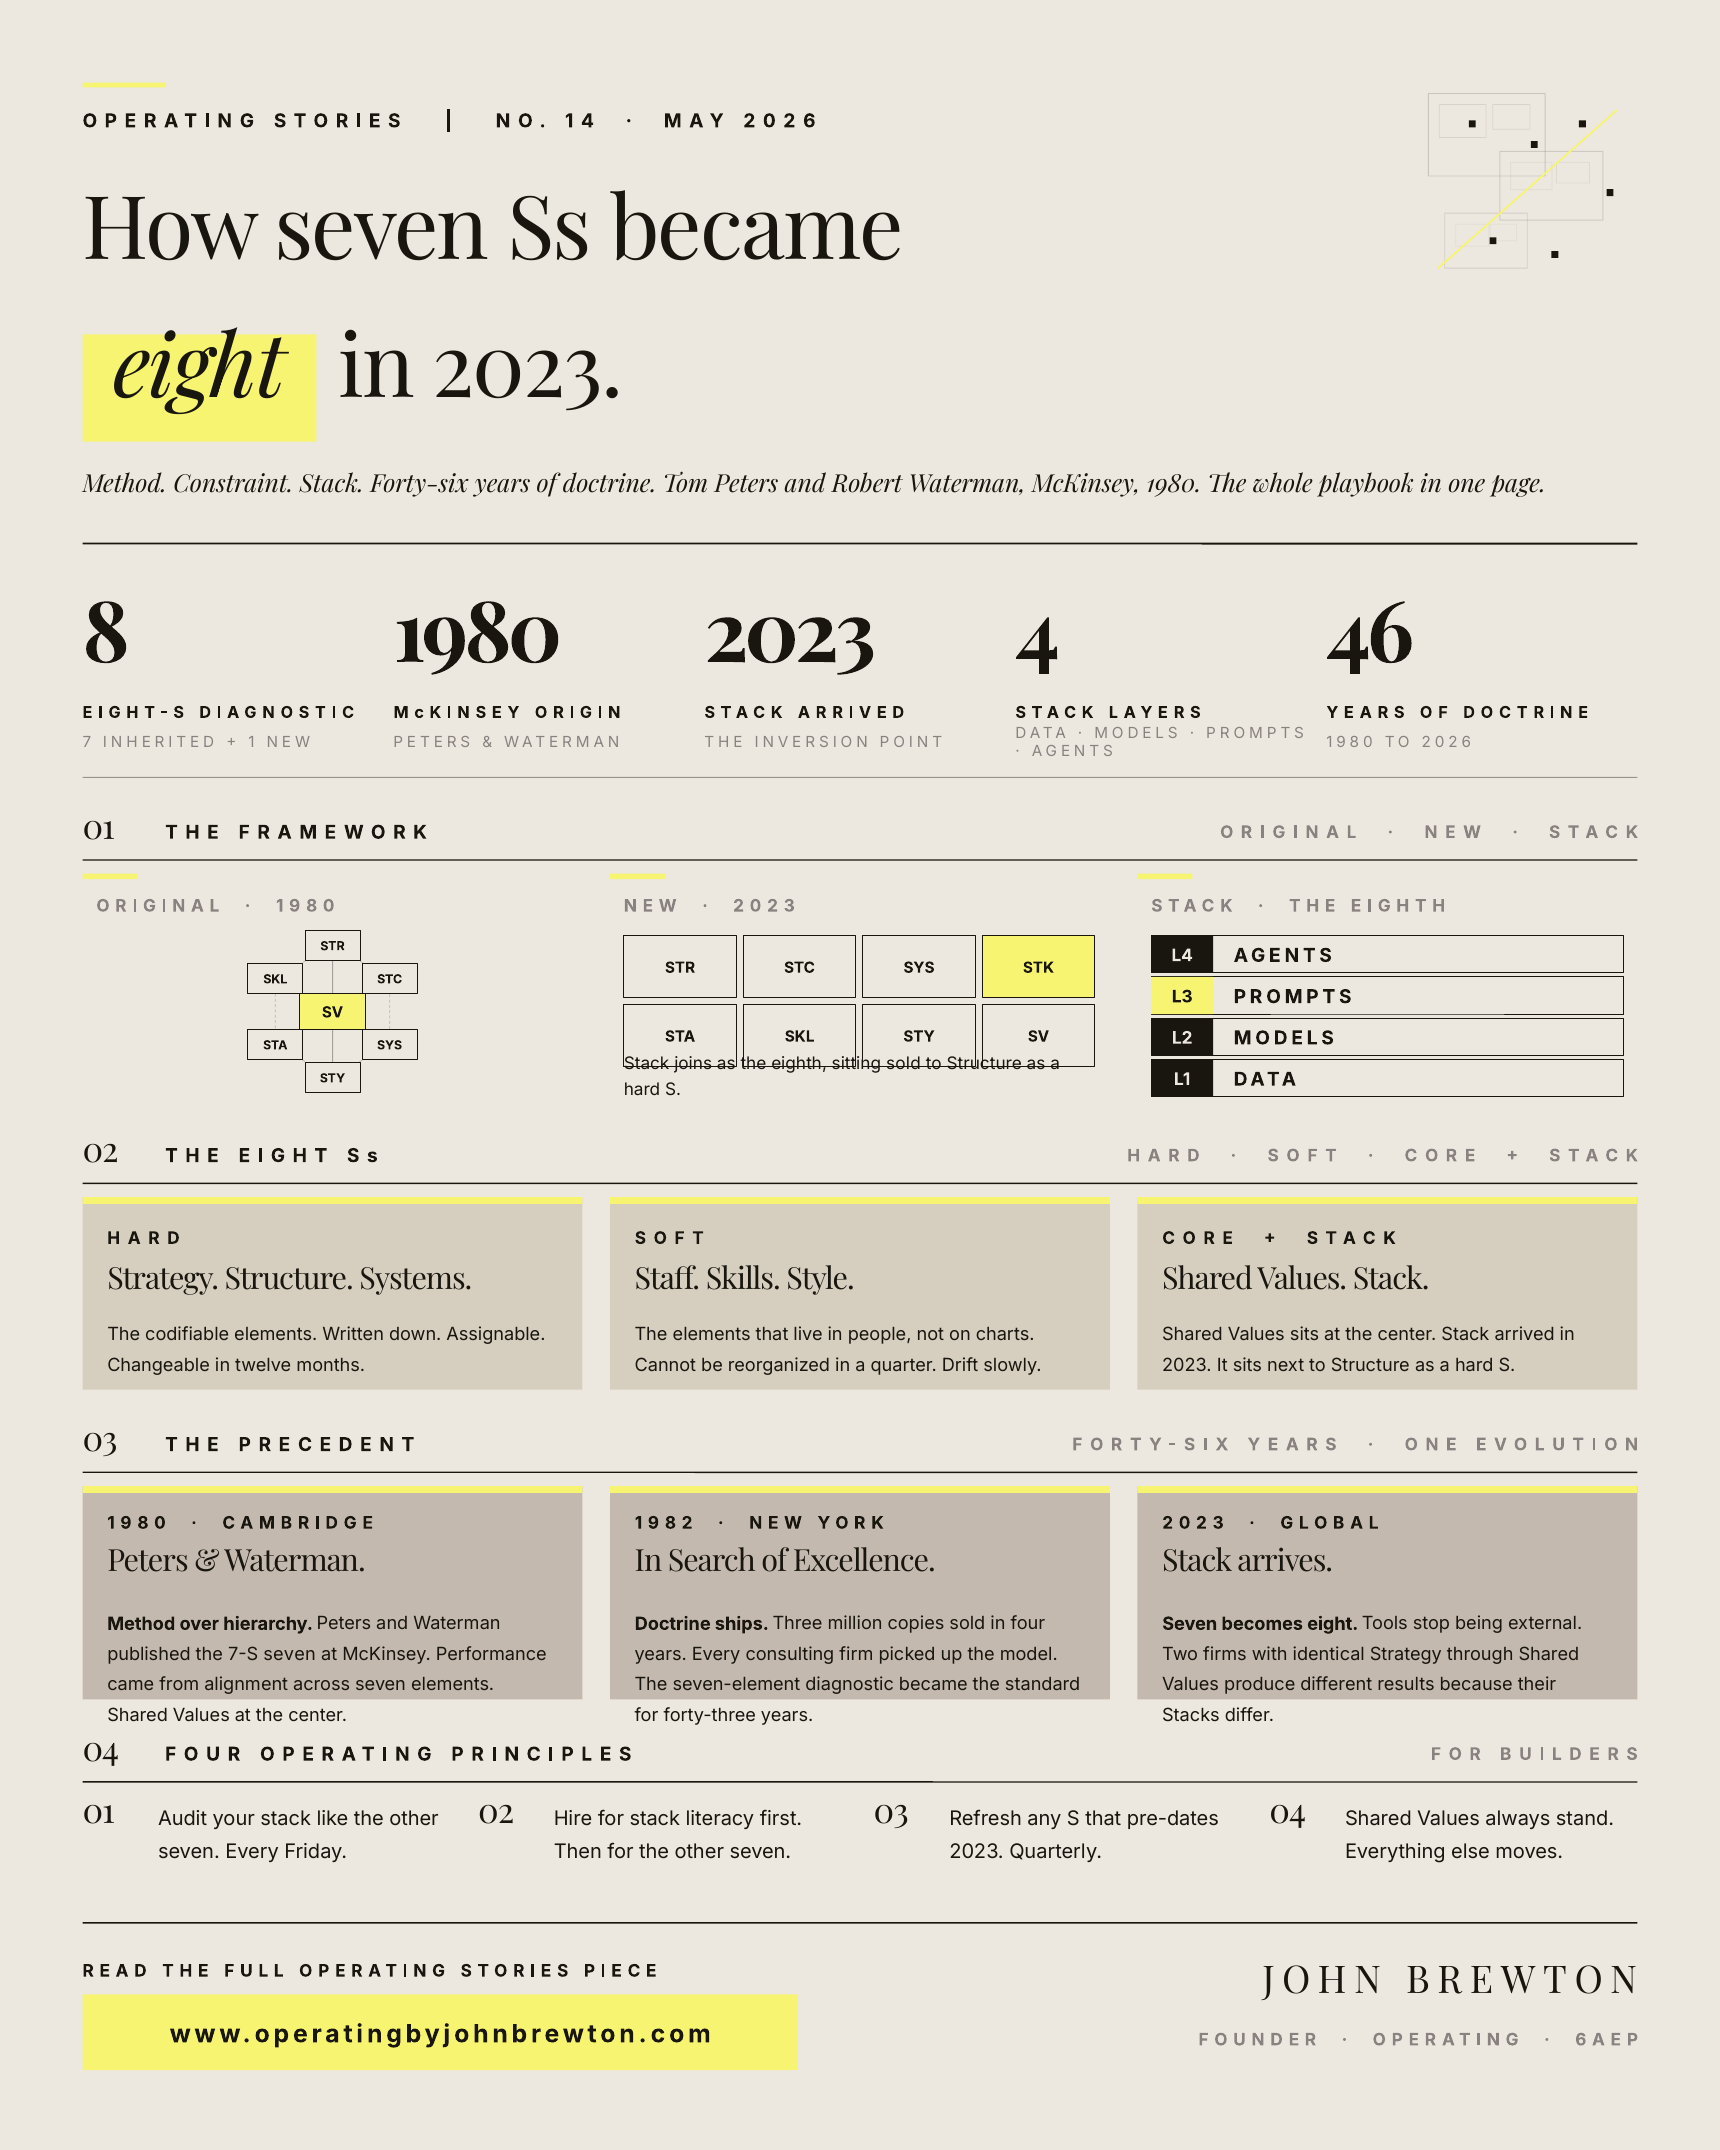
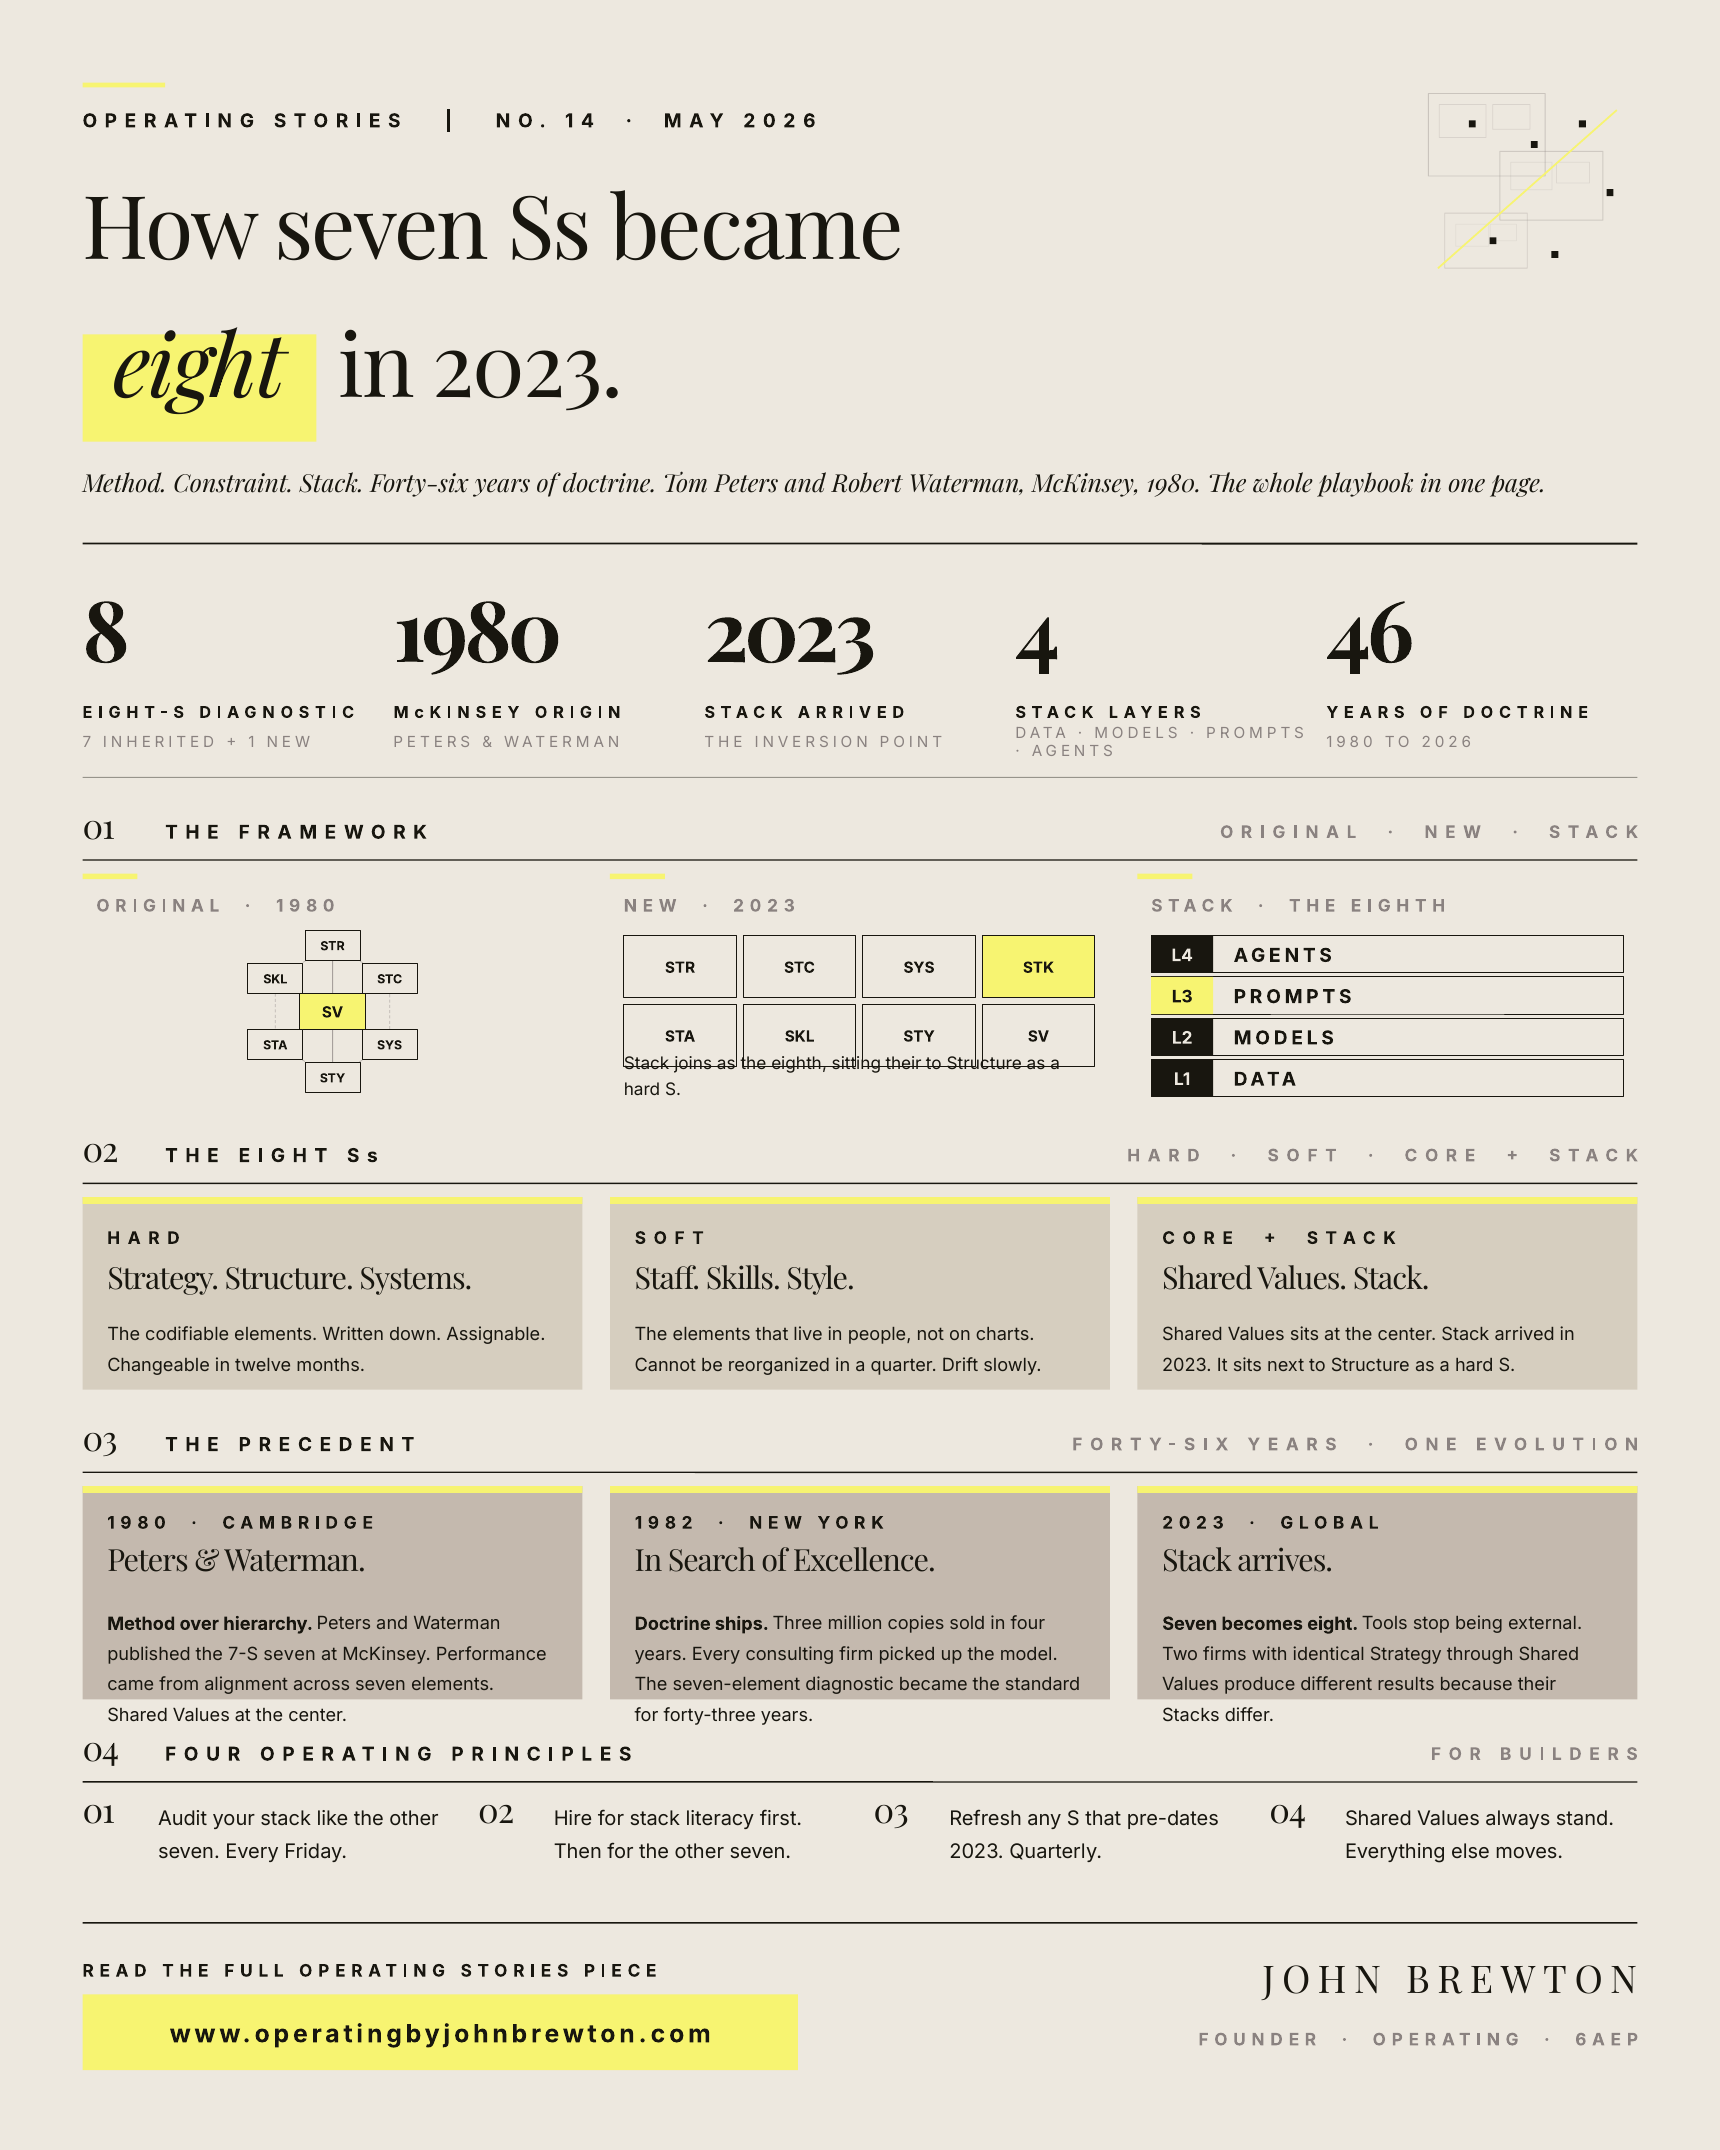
sitting sold: sold -> their
